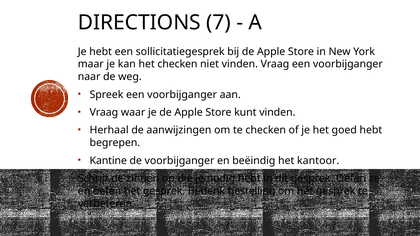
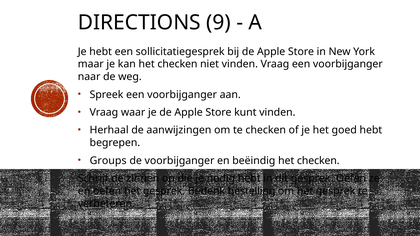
7: 7 -> 9
Kantine: Kantine -> Groups
beëindig het kantoor: kantoor -> checken
